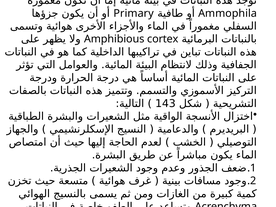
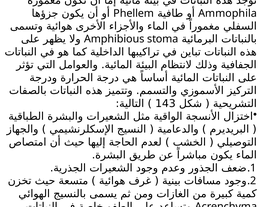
Primary: Primary -> Phellem
cortex: cortex -> stoma
